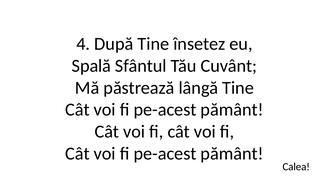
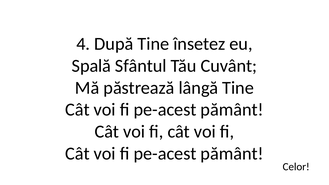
Calea: Calea -> Celor
